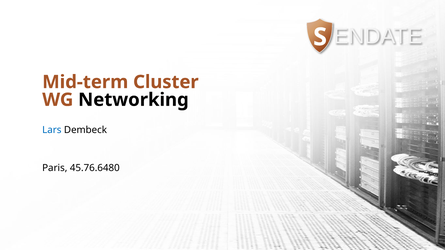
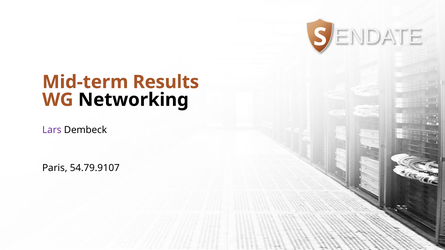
Cluster: Cluster -> Results
Lars colour: blue -> purple
45.76.6480: 45.76.6480 -> 54.79.9107
